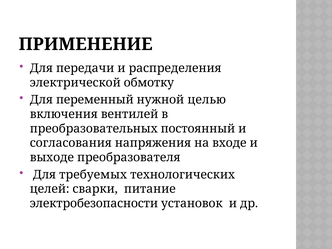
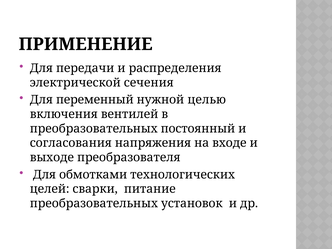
обмотку: обмотку -> сечения
требуемых: требуемых -> обмотками
электробезопасности at (94, 203): электробезопасности -> преобразовательных
